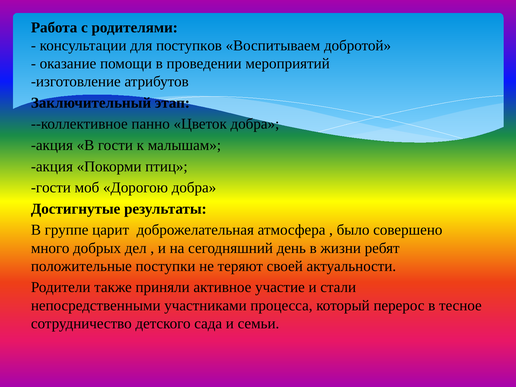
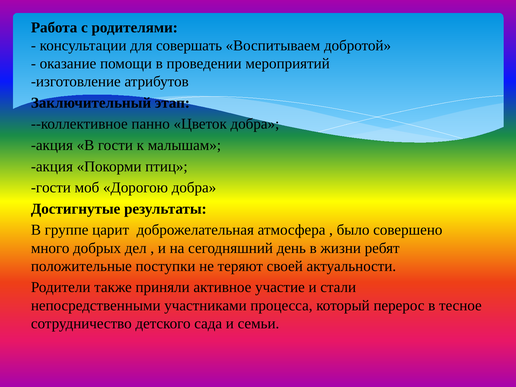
поступков: поступков -> совершать
